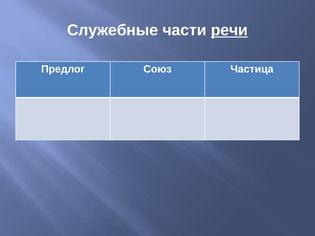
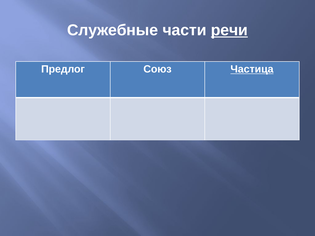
Частица underline: none -> present
